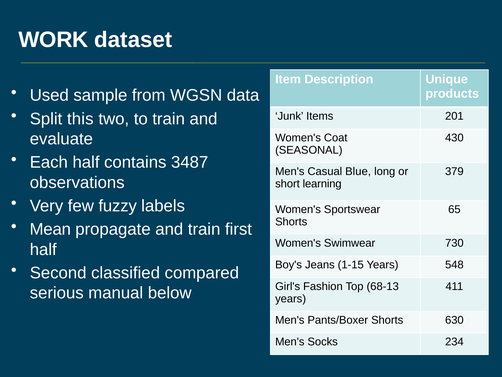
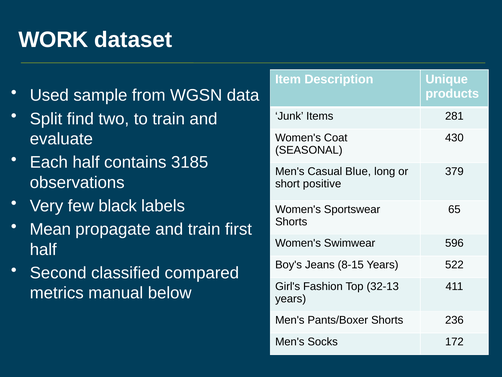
this: this -> find
201: 201 -> 281
3487: 3487 -> 3185
learning: learning -> positive
fuzzy: fuzzy -> black
730: 730 -> 596
1-15: 1-15 -> 8-15
548: 548 -> 522
68-13: 68-13 -> 32-13
serious: serious -> metrics
630: 630 -> 236
234: 234 -> 172
